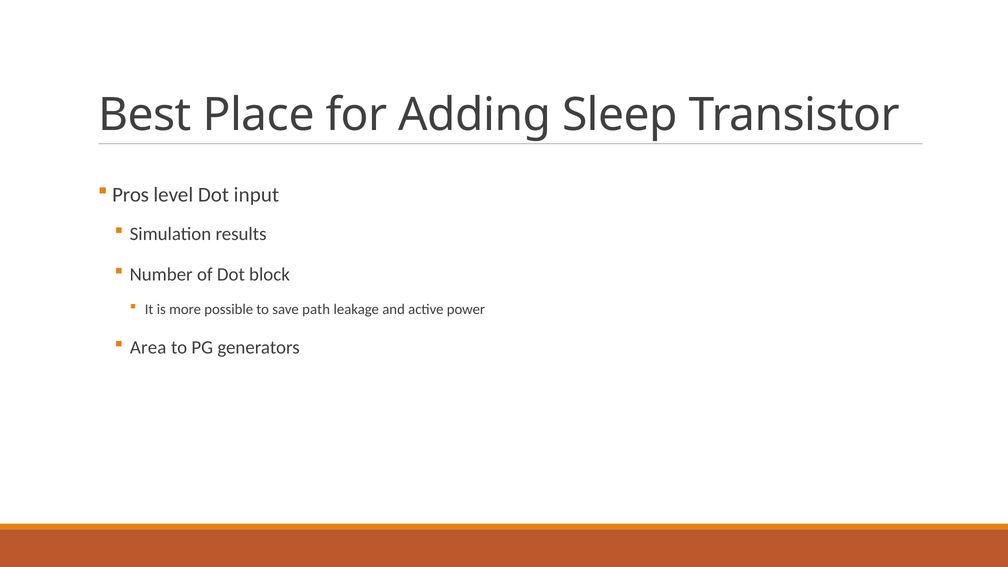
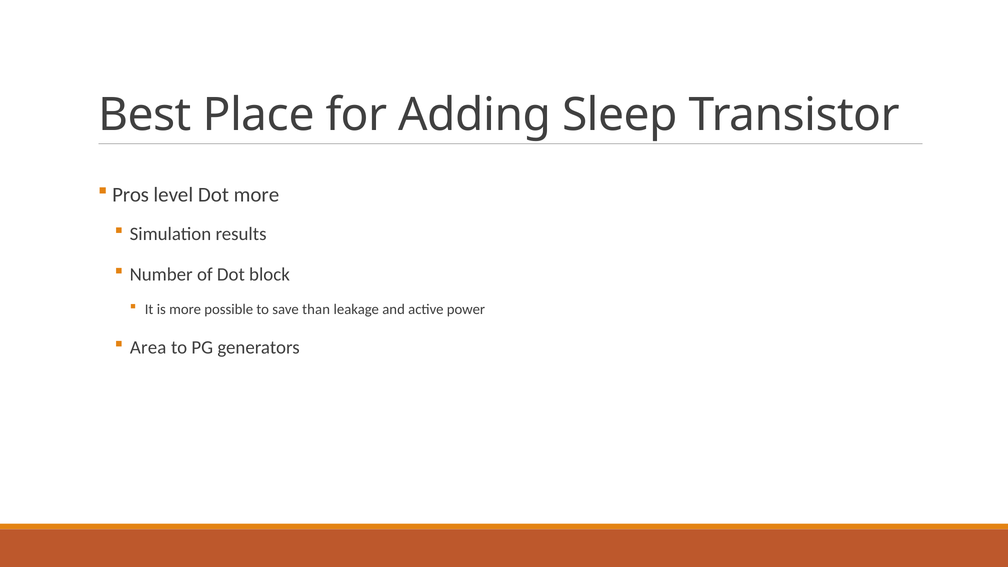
Dot input: input -> more
path: path -> than
